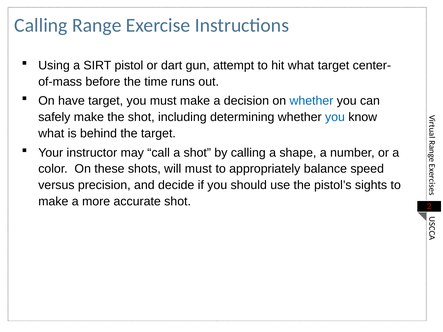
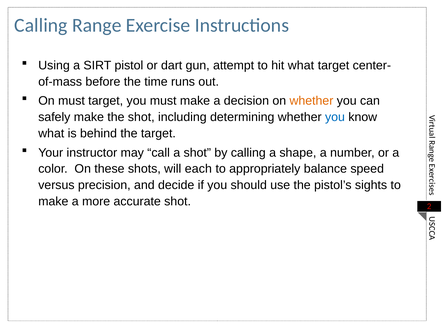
On have: have -> must
whether at (311, 101) colour: blue -> orange
will must: must -> each
